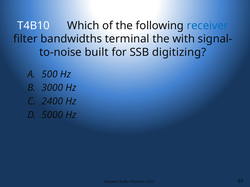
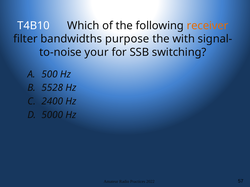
receiver colour: blue -> orange
terminal: terminal -> purpose
built: built -> your
digitizing: digitizing -> switching
3000: 3000 -> 5528
